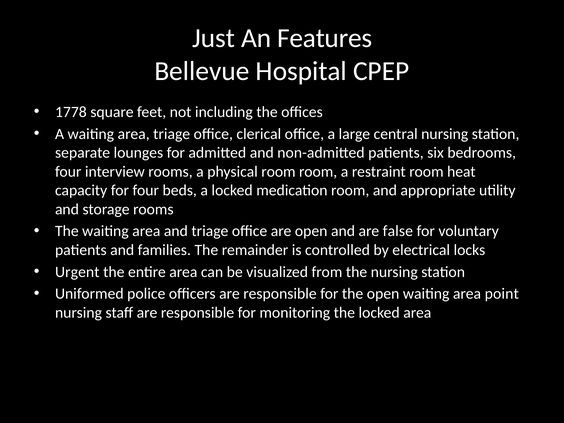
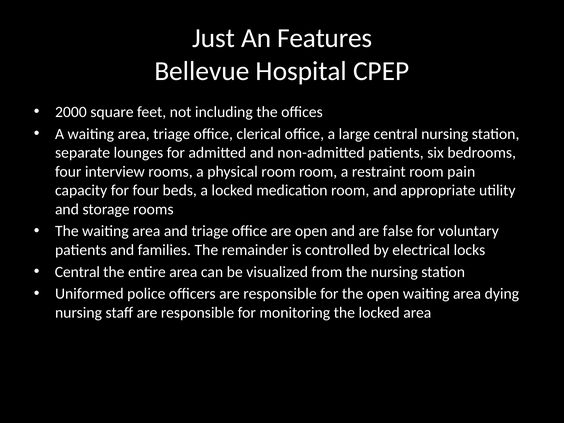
1778: 1778 -> 2000
heat: heat -> pain
Urgent at (77, 272): Urgent -> Central
point: point -> dying
